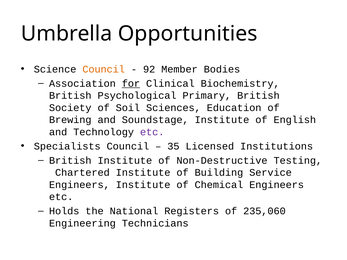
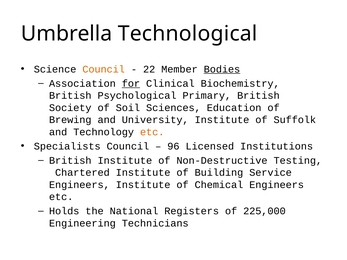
Opportunities: Opportunities -> Technological
92: 92 -> 22
Bodies underline: none -> present
Soundstage: Soundstage -> University
English: English -> Suffolk
etc at (152, 132) colour: purple -> orange
35: 35 -> 96
235,060: 235,060 -> 225,000
